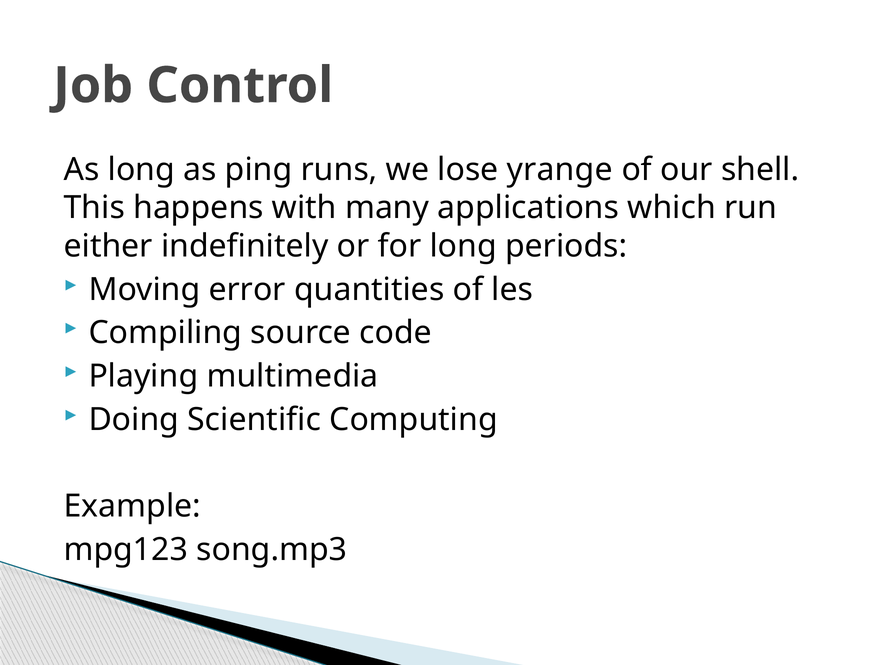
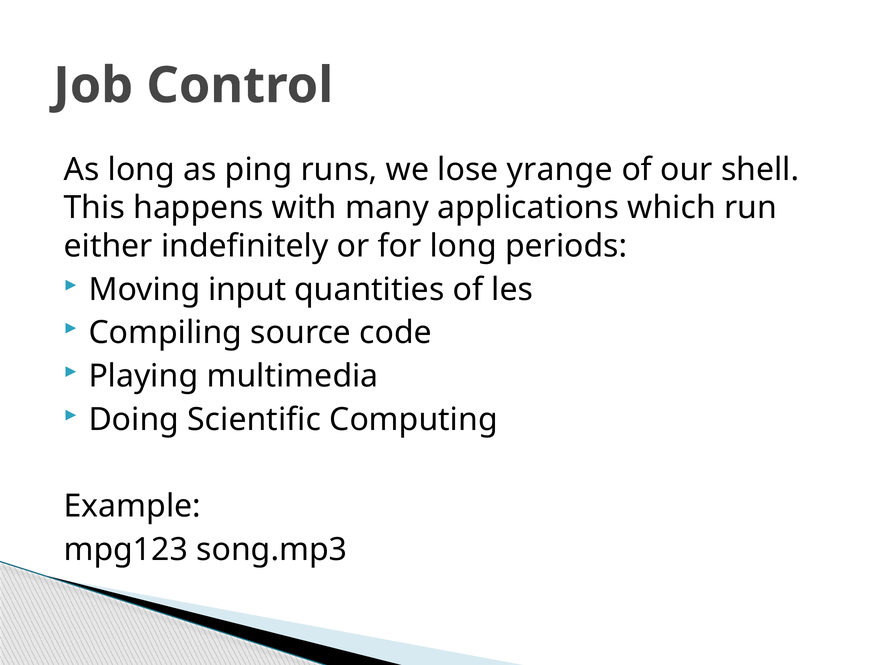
error: error -> input
